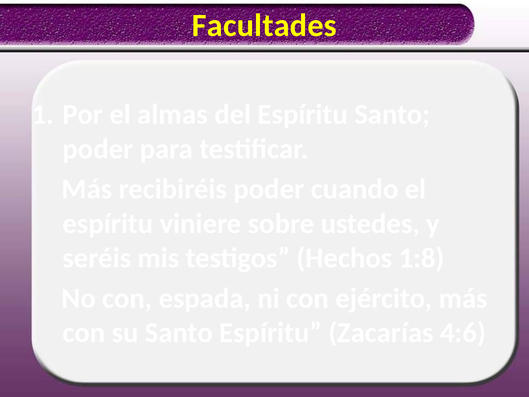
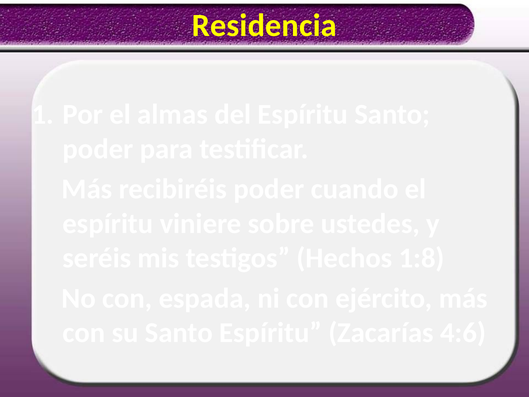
Facultades: Facultades -> Residencia
